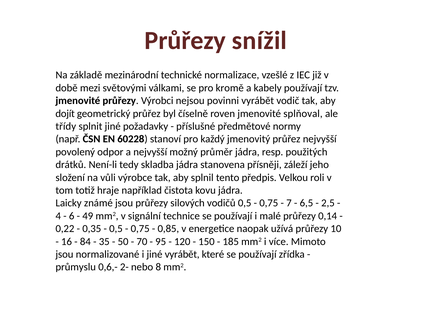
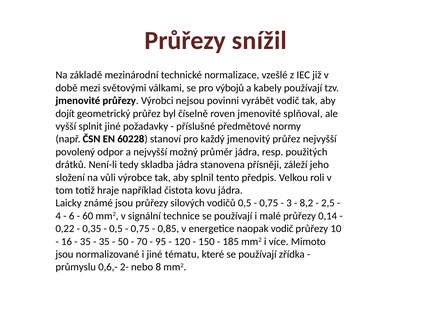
kromě: kromě -> výbojů
třídy: třídy -> vyšší
7: 7 -> 3
6,5: 6,5 -> 8,2
49: 49 -> 60
naopak užívá: užívá -> vodič
84 at (85, 241): 84 -> 35
jiné vyrábět: vyrábět -> tématu
